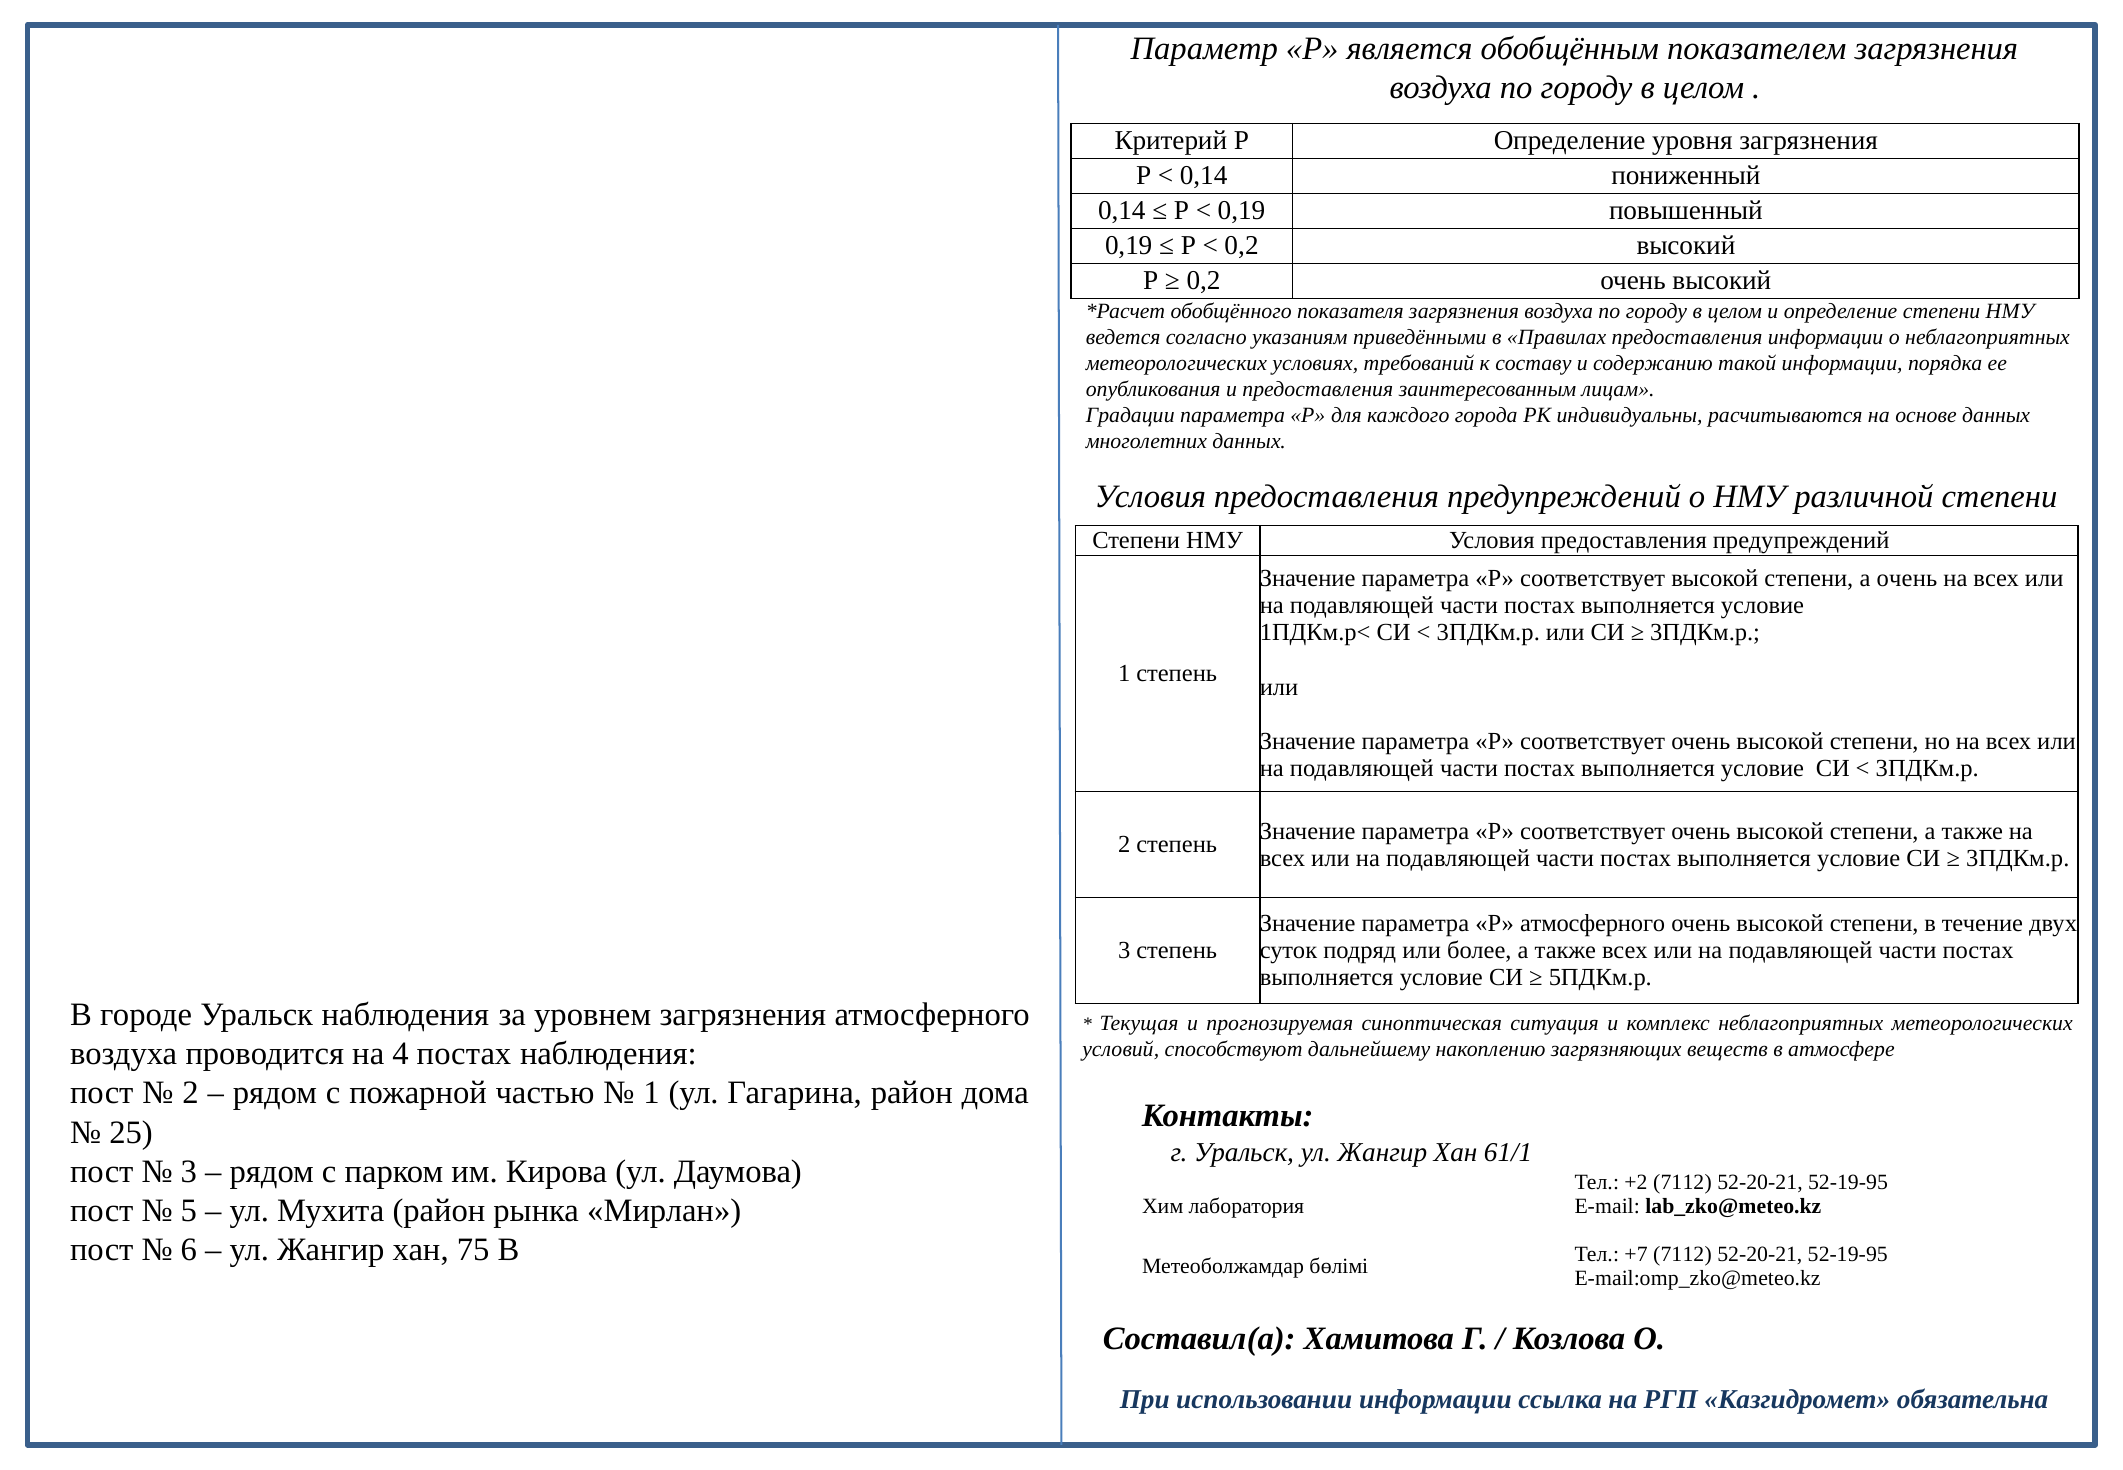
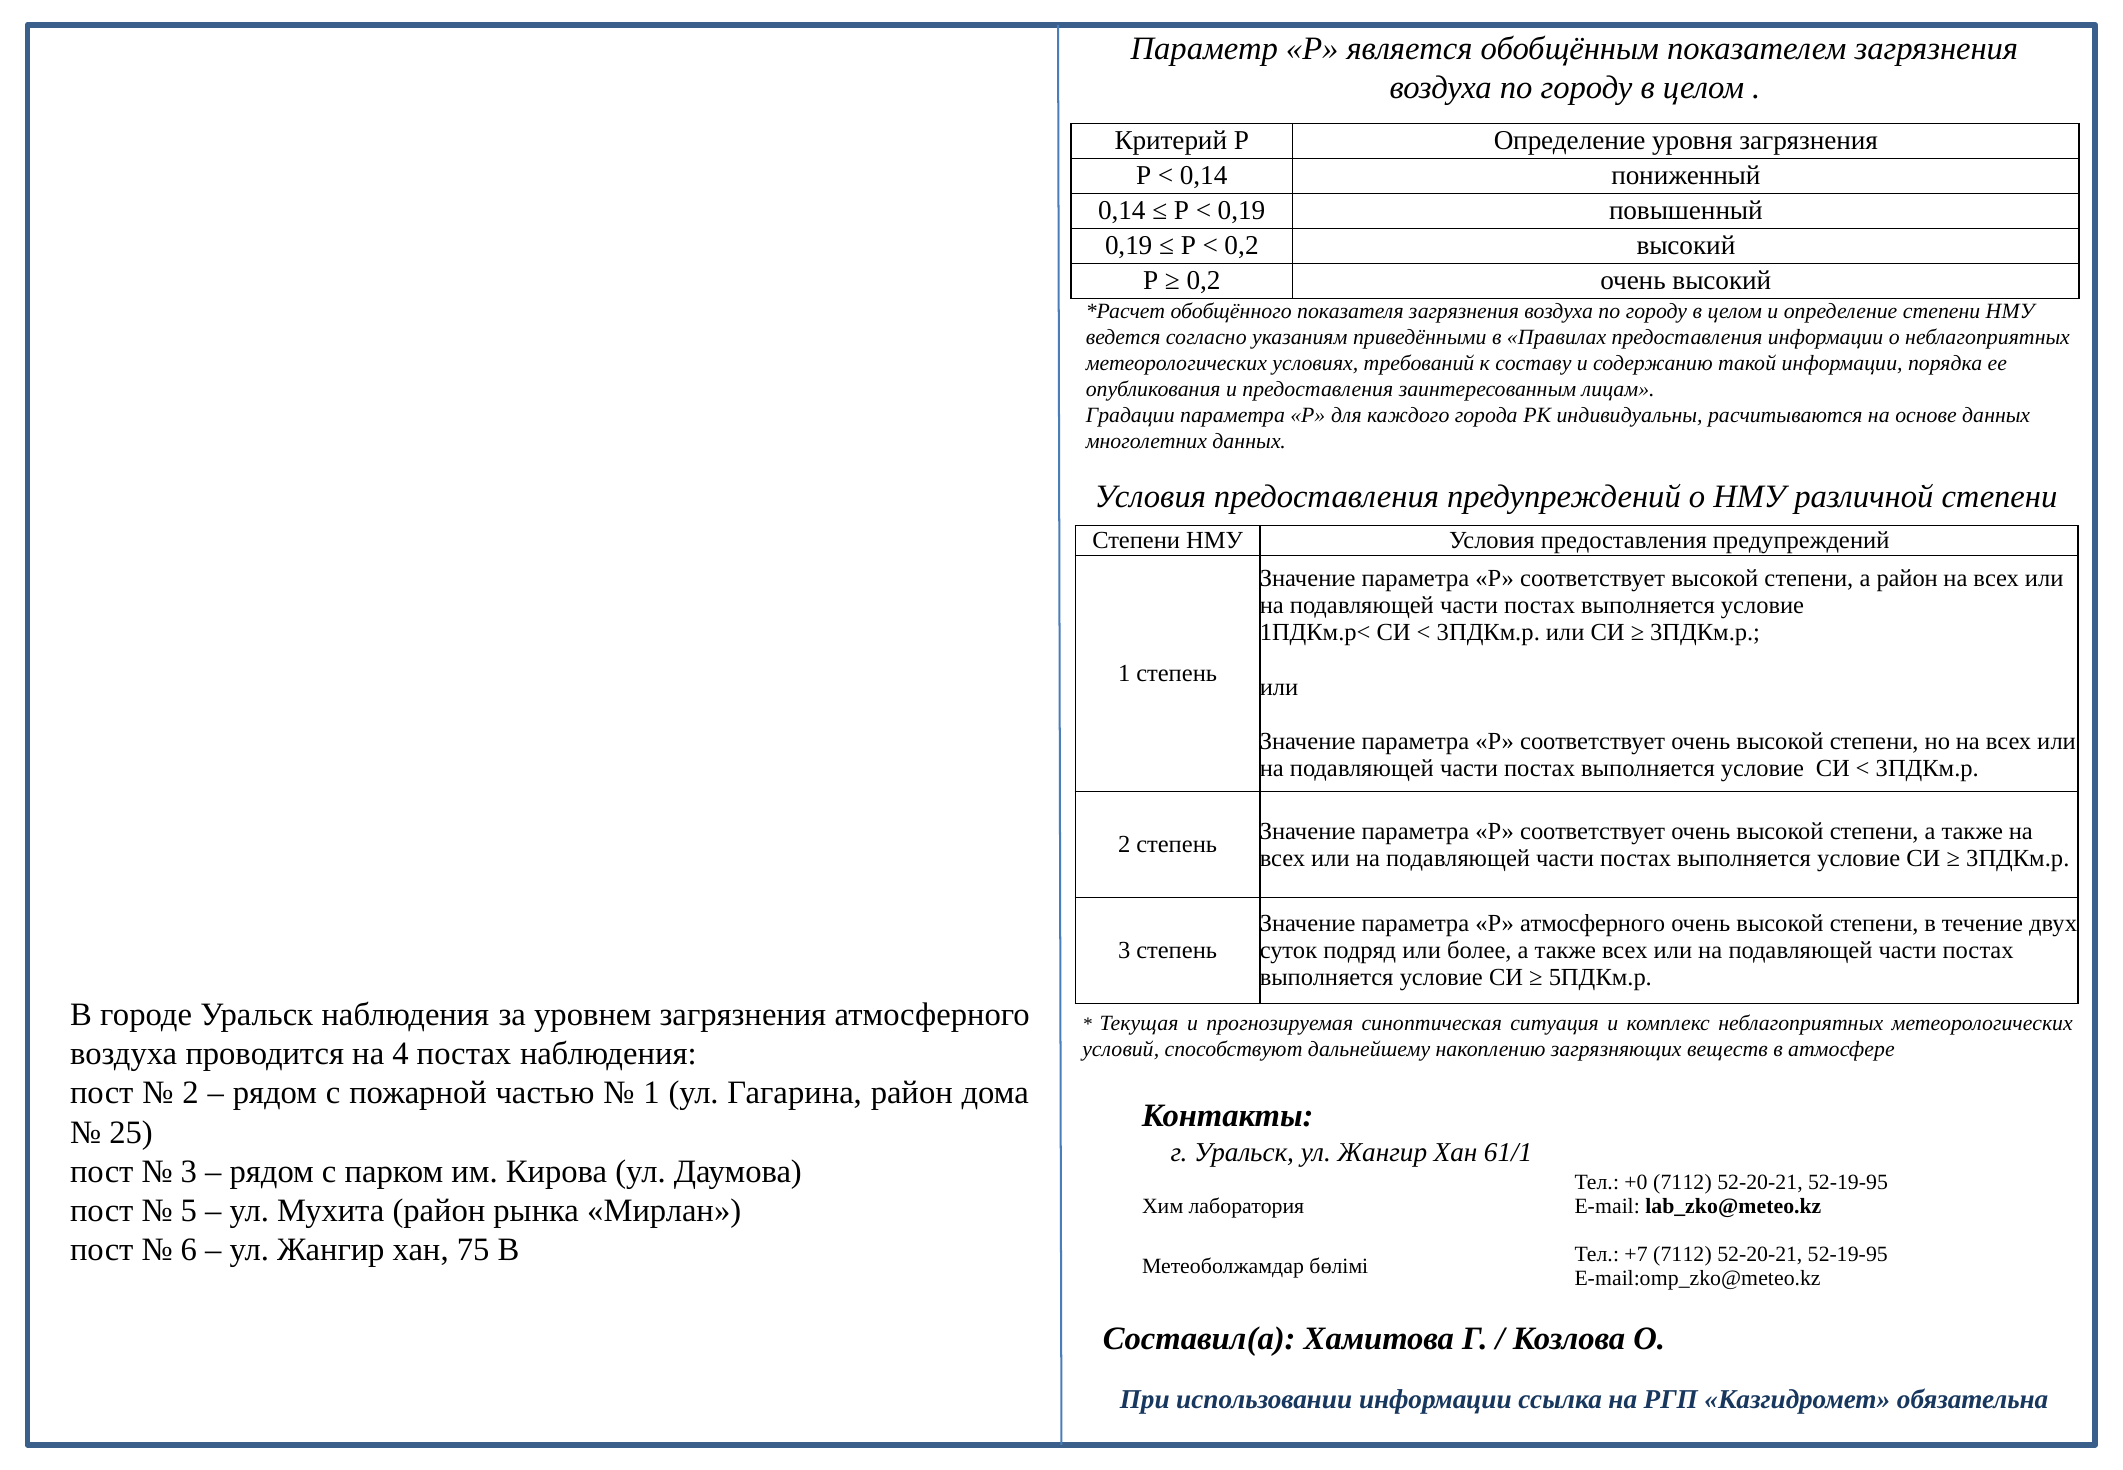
а очень: очень -> район
+2: +2 -> +0
